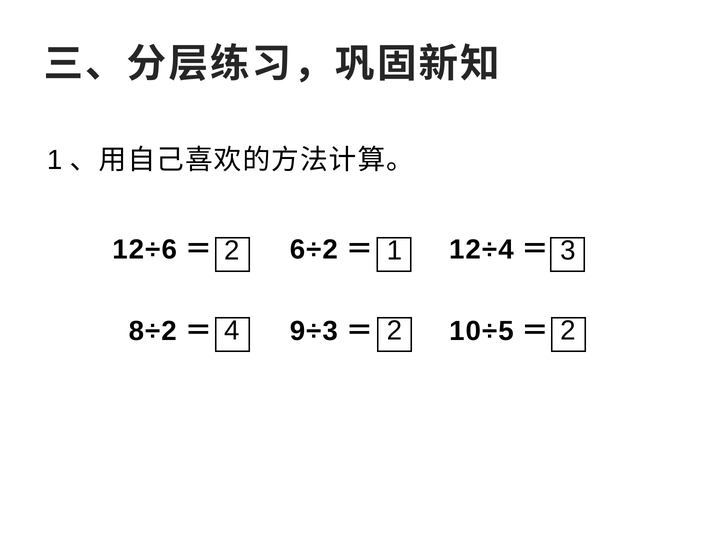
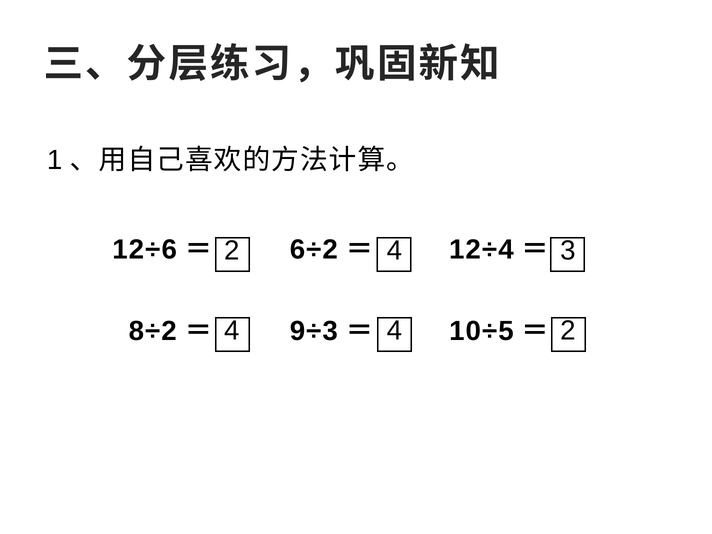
2 1: 1 -> 4
4 2: 2 -> 4
